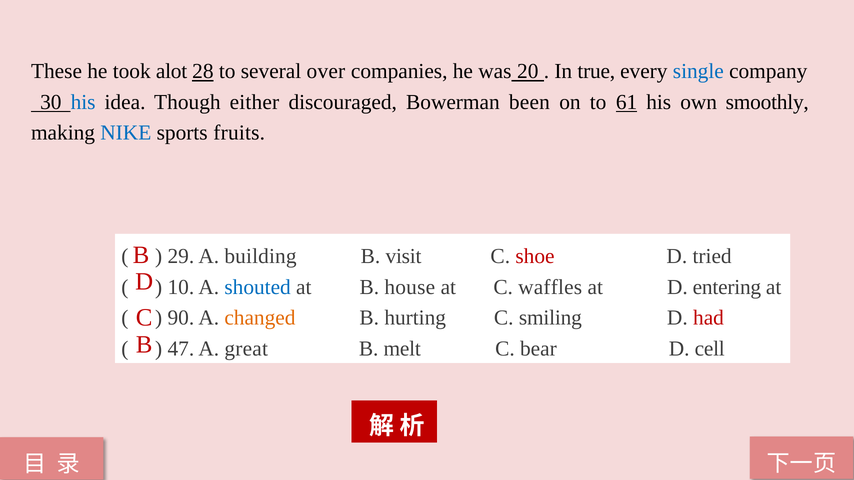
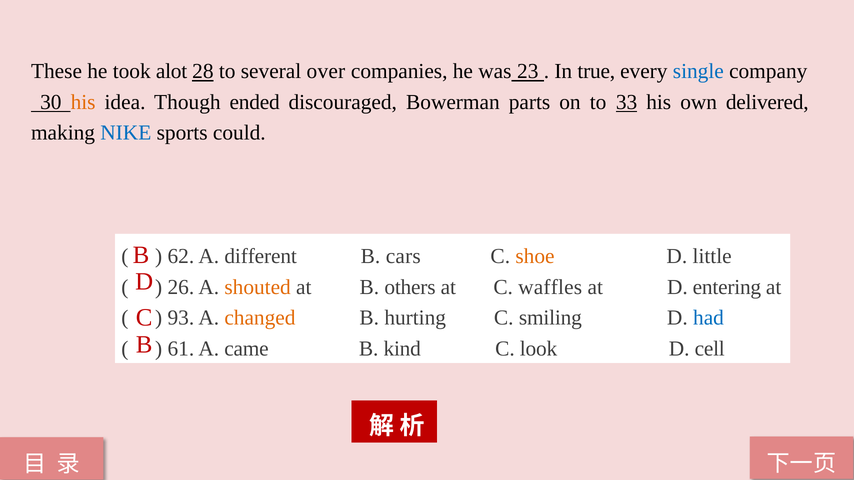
20: 20 -> 23
his at (83, 102) colour: blue -> orange
either: either -> ended
been: been -> parts
61: 61 -> 33
smoothly: smoothly -> delivered
fruits: fruits -> could
29: 29 -> 62
building: building -> different
visit: visit -> cars
shoe colour: red -> orange
tried: tried -> little
10: 10 -> 26
shouted colour: blue -> orange
house: house -> others
90: 90 -> 93
had colour: red -> blue
47: 47 -> 61
great: great -> came
melt: melt -> kind
bear: bear -> look
